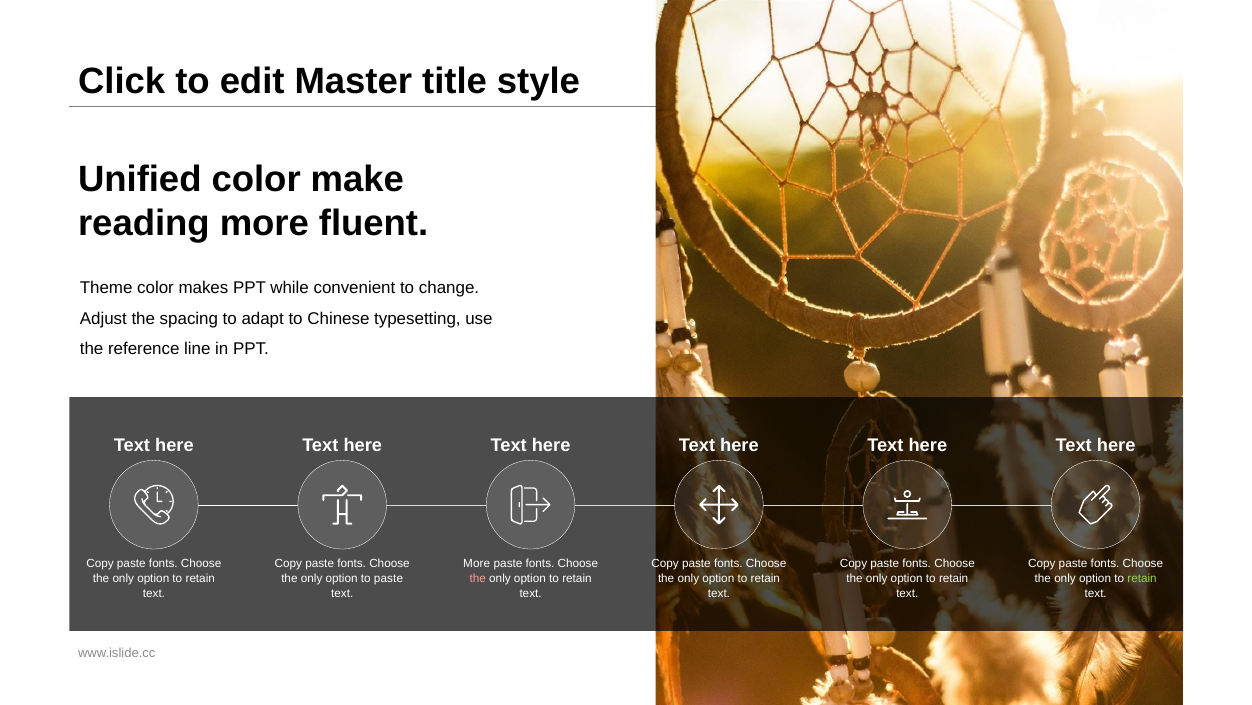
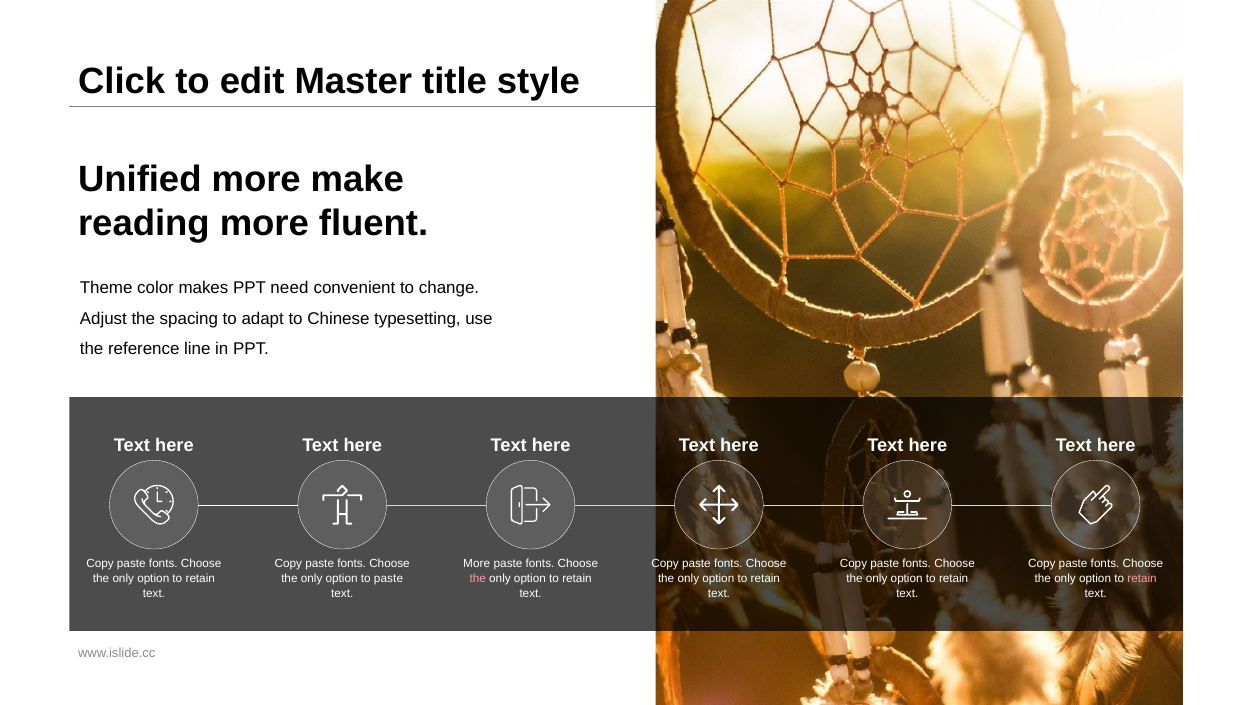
Unified color: color -> more
while: while -> need
retain at (1142, 578) colour: light green -> pink
